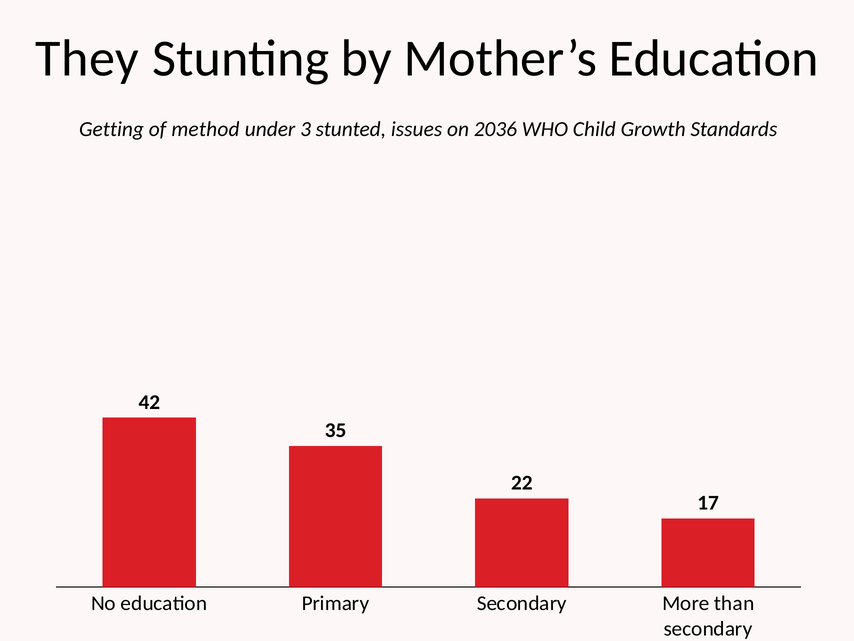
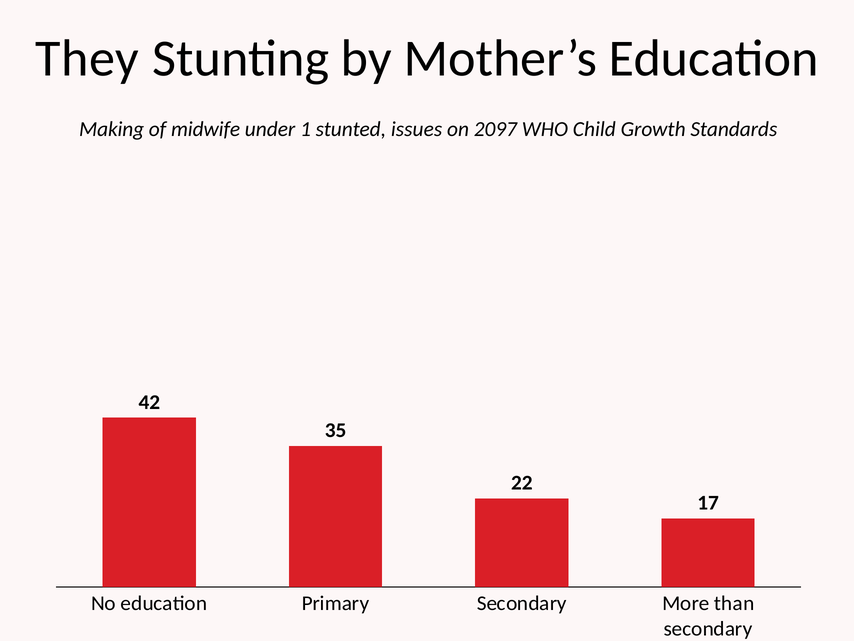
Getting: Getting -> Making
method: method -> midwife
3: 3 -> 1
2036: 2036 -> 2097
